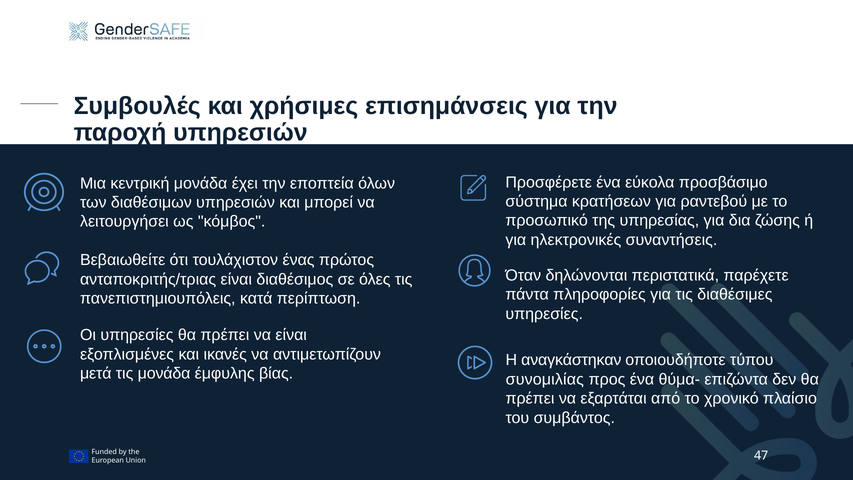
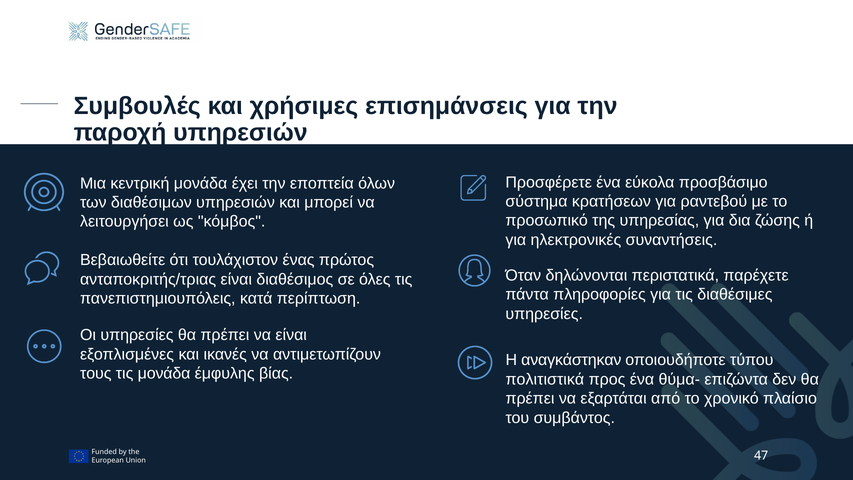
μετά: μετά -> τους
συνομιλίας: συνομιλίας -> πολιτιστικά
